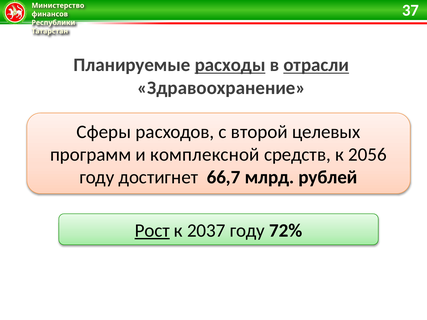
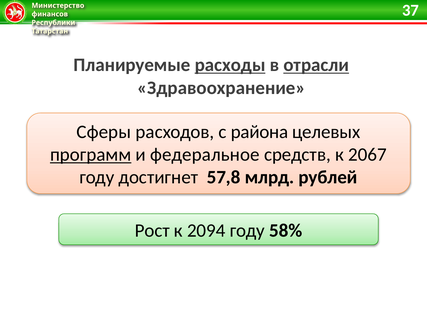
второй: второй -> района
программ underline: none -> present
комплексной: комплексной -> федеральное
2056: 2056 -> 2067
66,7: 66,7 -> 57,8
Рост underline: present -> none
2037: 2037 -> 2094
72%: 72% -> 58%
